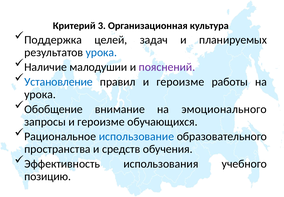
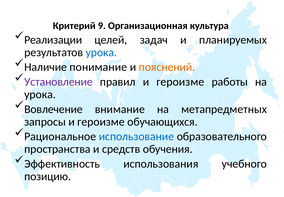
3: 3 -> 9
Поддержка: Поддержка -> Реализации
малодушии: малодушии -> понимание
пояснений colour: purple -> orange
Установление colour: blue -> purple
Обобщение: Обобщение -> Вовлечение
эмоционального: эмоционального -> метапредметных
